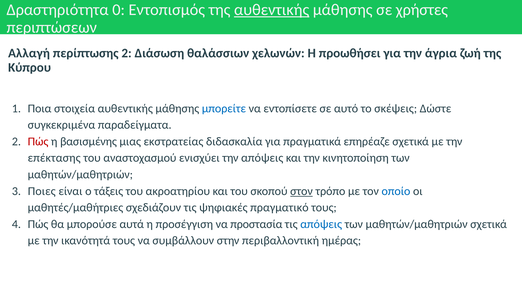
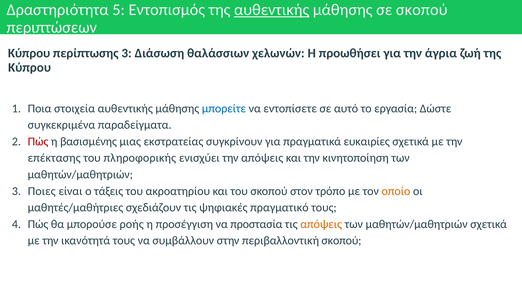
0: 0 -> 5
σε χρήστες: χρήστες -> σκοπού
Αλλαγή at (29, 53): Αλλαγή -> Κύπρου
περίπτωσης 2: 2 -> 3
σκέψεις: σκέψεις -> εργασία
διδασκαλία: διδασκαλία -> συγκρίνουν
επηρέαζε: επηρέαζε -> ευκαιρίες
αναστοχασμού: αναστοχασμού -> πληροφορικής
στον underline: present -> none
οποίο colour: blue -> orange
αυτά: αυτά -> ροής
απόψεις at (321, 224) colour: blue -> orange
περιβαλλοντική ημέρας: ημέρας -> σκοπού
